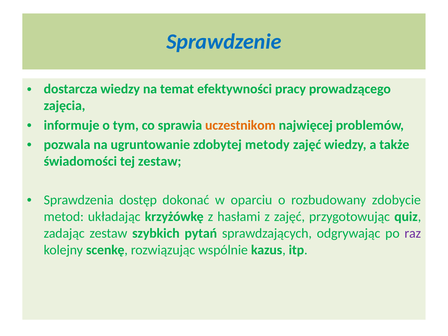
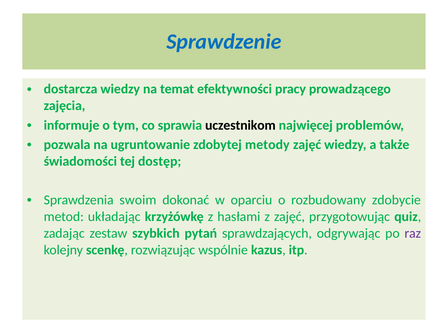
uczestnikom colour: orange -> black
tej zestaw: zestaw -> dostęp
dostęp: dostęp -> swoim
